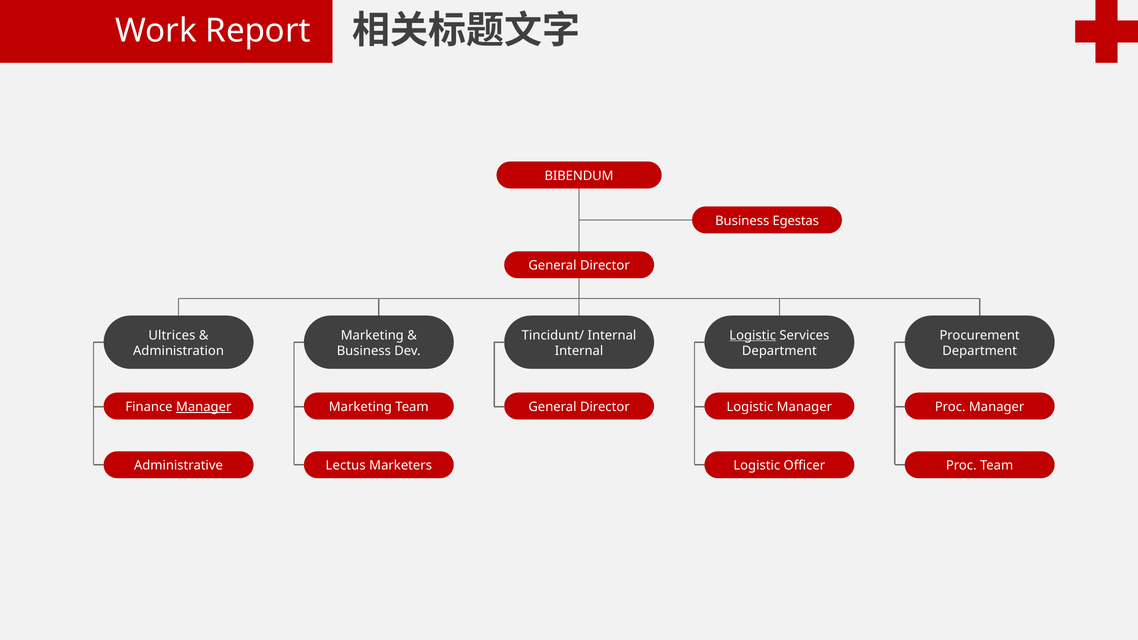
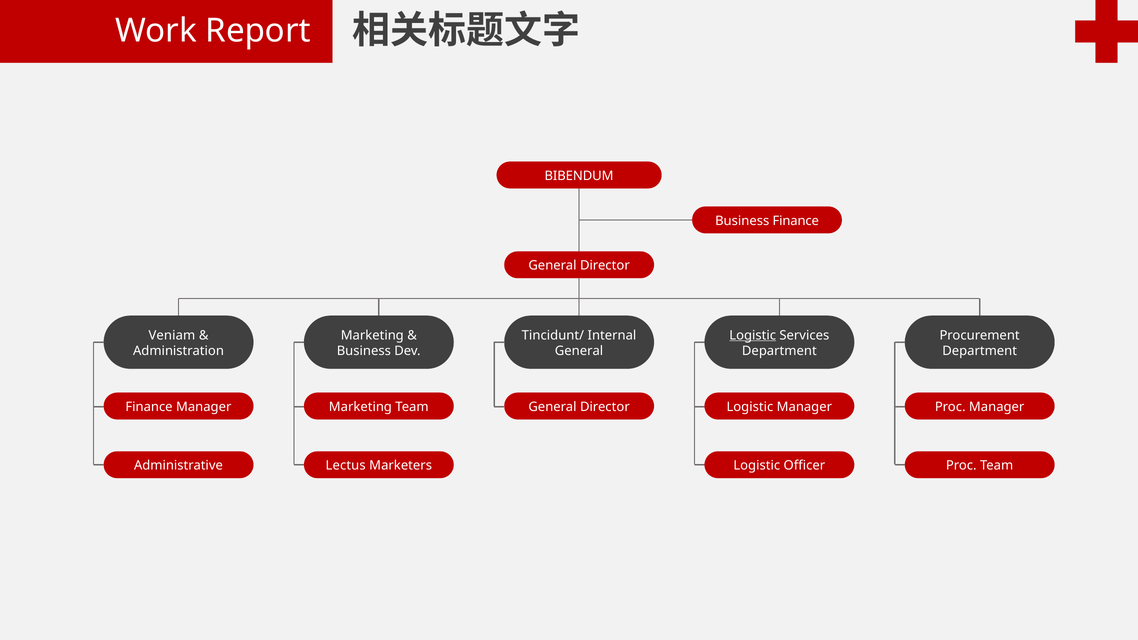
Business Egestas: Egestas -> Finance
Ultrices: Ultrices -> Veniam
Internal at (579, 351): Internal -> General
Manager at (204, 407) underline: present -> none
